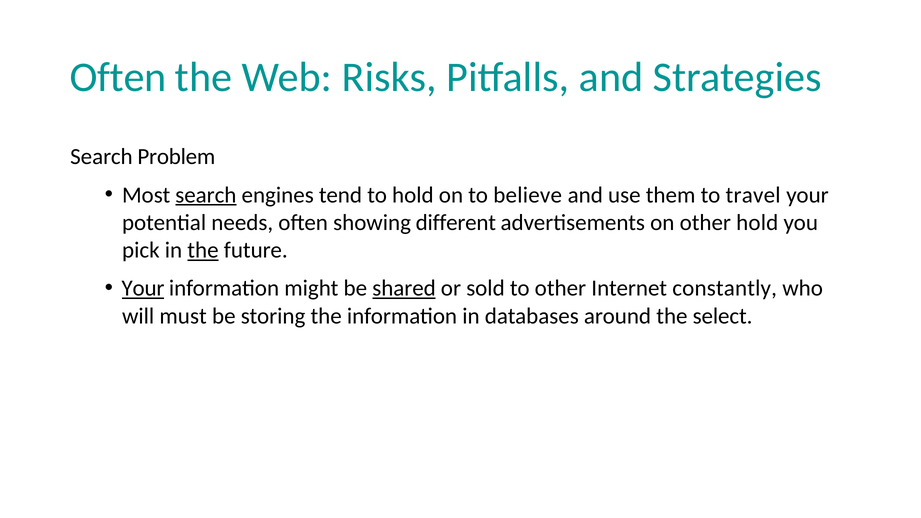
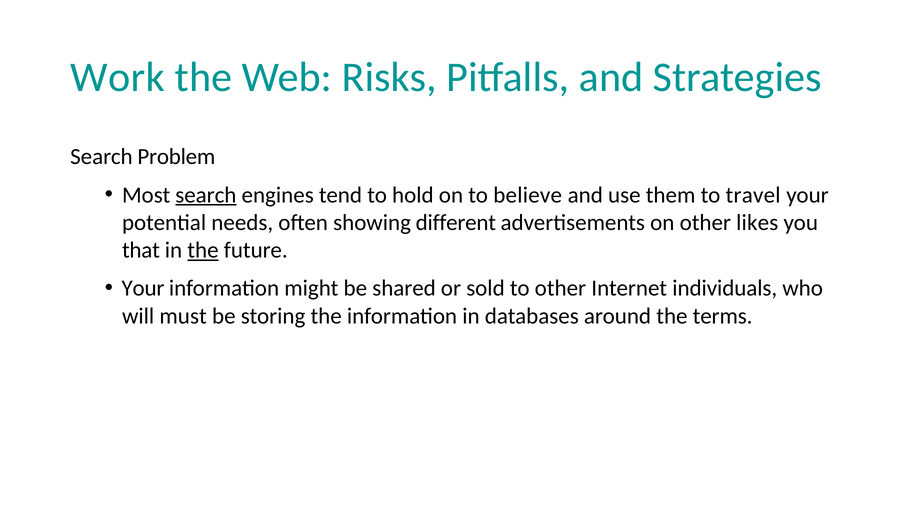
Often at (118, 77): Often -> Work
other hold: hold -> likes
pick: pick -> that
Your at (143, 288) underline: present -> none
shared underline: present -> none
constantly: constantly -> individuals
select: select -> terms
